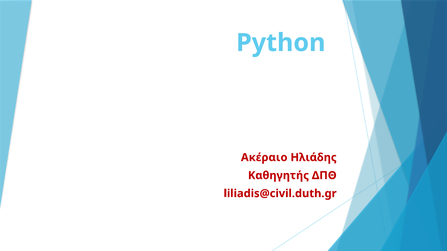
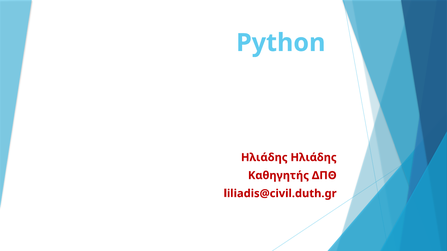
Ακέραιο at (264, 158): Ακέραιο -> Ηλιάδης
